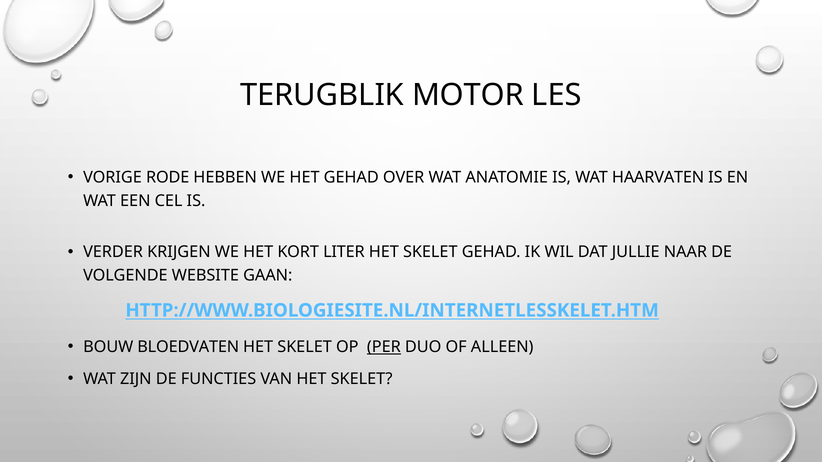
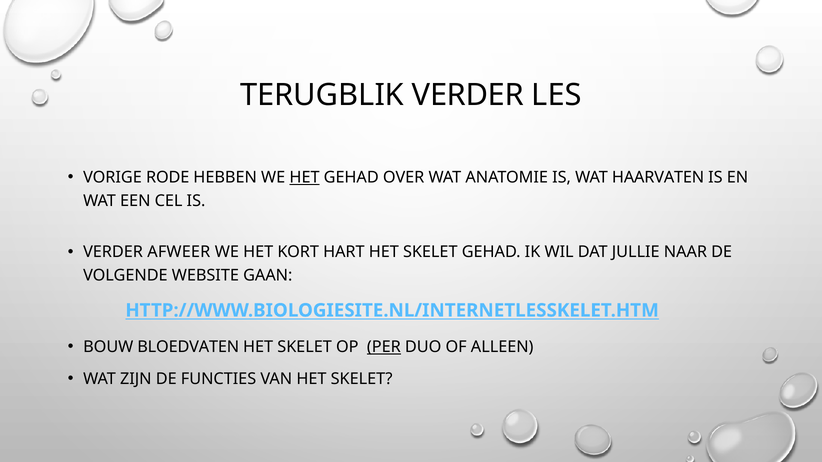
TERUGBLIK MOTOR: MOTOR -> VERDER
HET at (305, 177) underline: none -> present
KRIJGEN: KRIJGEN -> AFWEER
LITER: LITER -> HART
